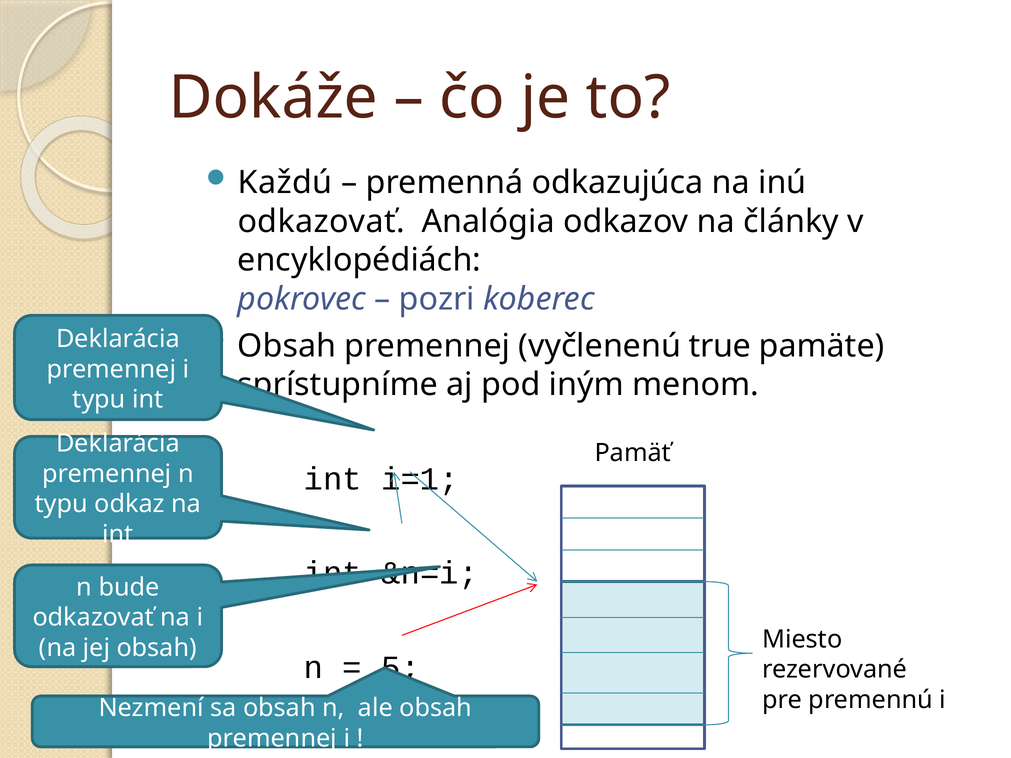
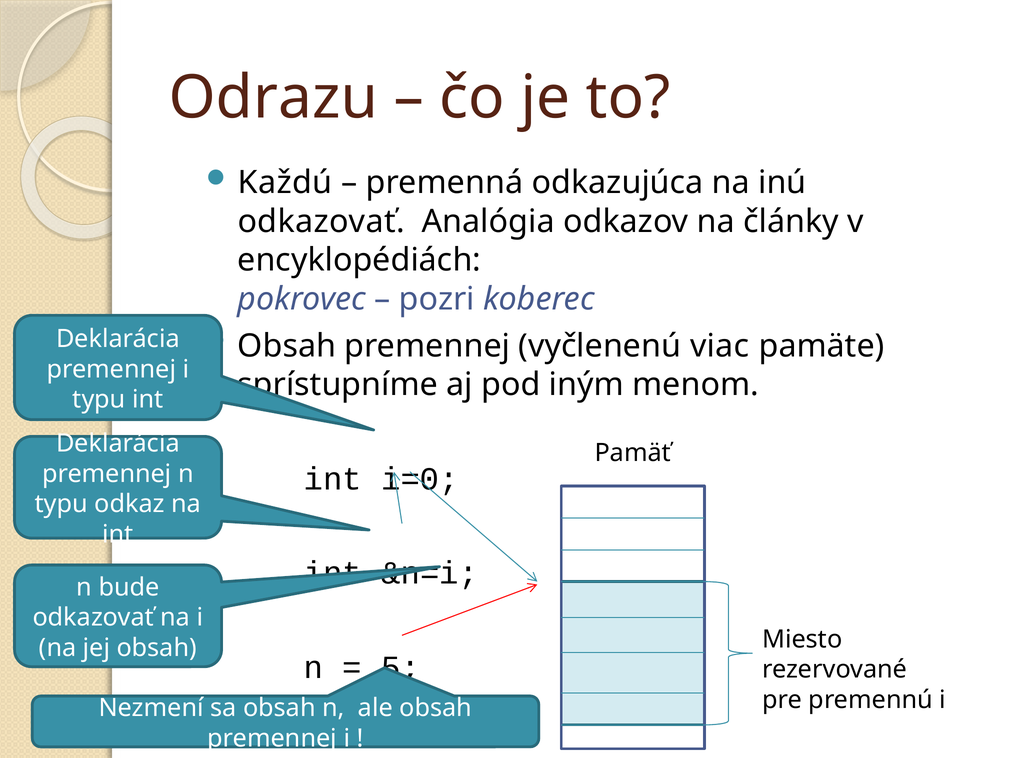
Dokáže: Dokáže -> Odrazu
true: true -> viac
i=1: i=1 -> i=0
